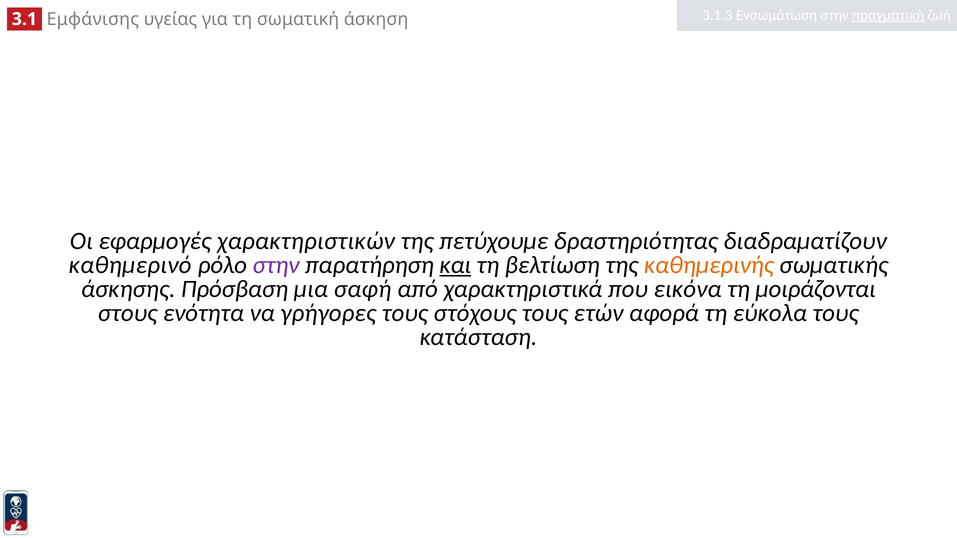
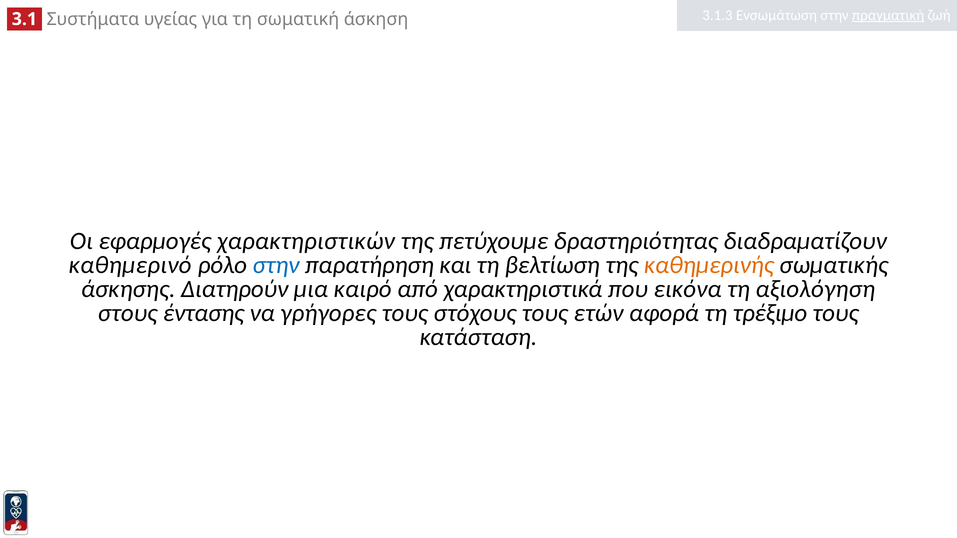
Εμφάνισης: Εμφάνισης -> Συστήματα
στην at (276, 265) colour: purple -> blue
και underline: present -> none
Πρόσβαση: Πρόσβαση -> Διατηρούν
σαφή: σαφή -> καιρό
μοιράζονται: μοιράζονται -> αξιολόγηση
ενότητα: ενότητα -> έντασης
εύκολα: εύκολα -> τρέξιμο
